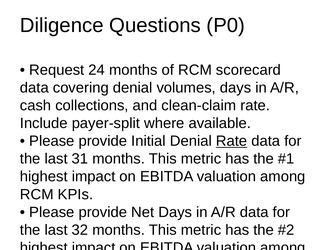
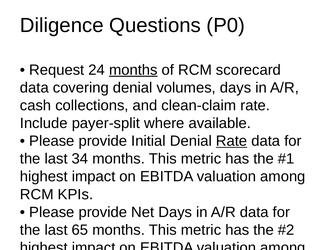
months at (133, 70) underline: none -> present
31: 31 -> 34
32: 32 -> 65
